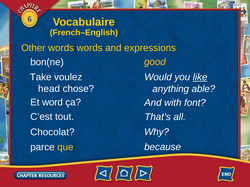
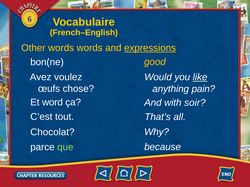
expressions underline: none -> present
Take: Take -> Avez
head: head -> œufs
able: able -> pain
font: font -> soir
que colour: yellow -> light green
